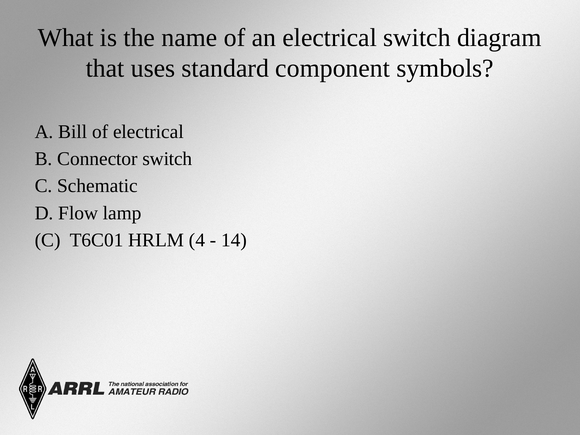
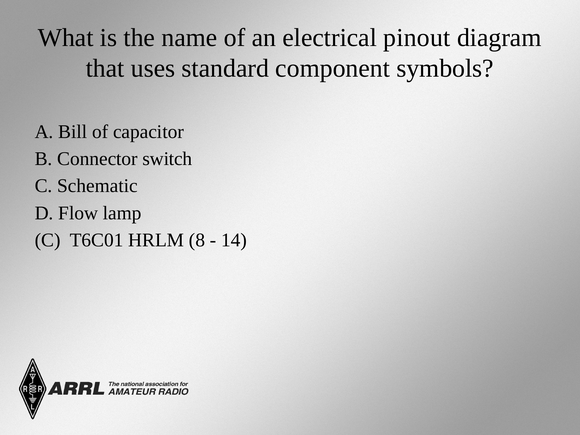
electrical switch: switch -> pinout
of electrical: electrical -> capacitor
4: 4 -> 8
